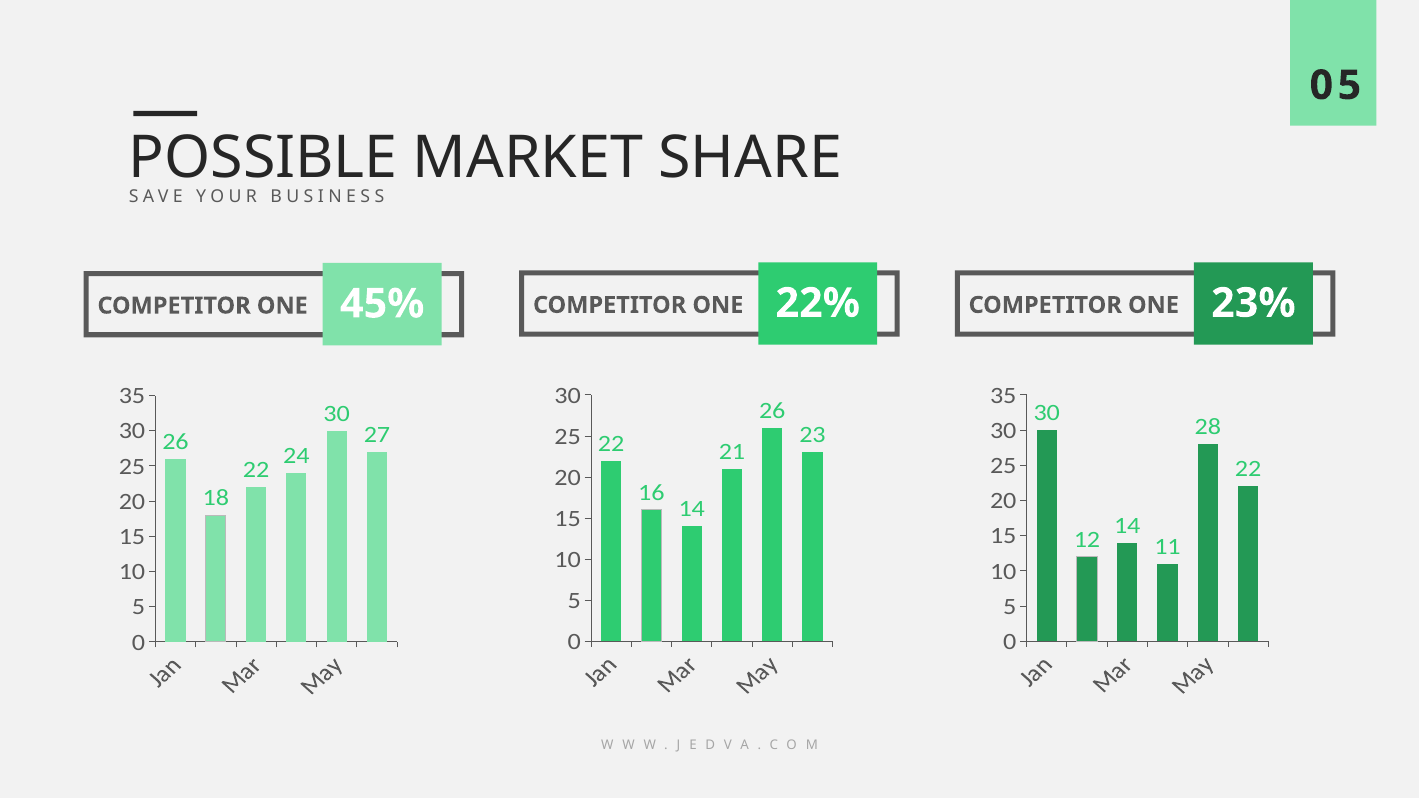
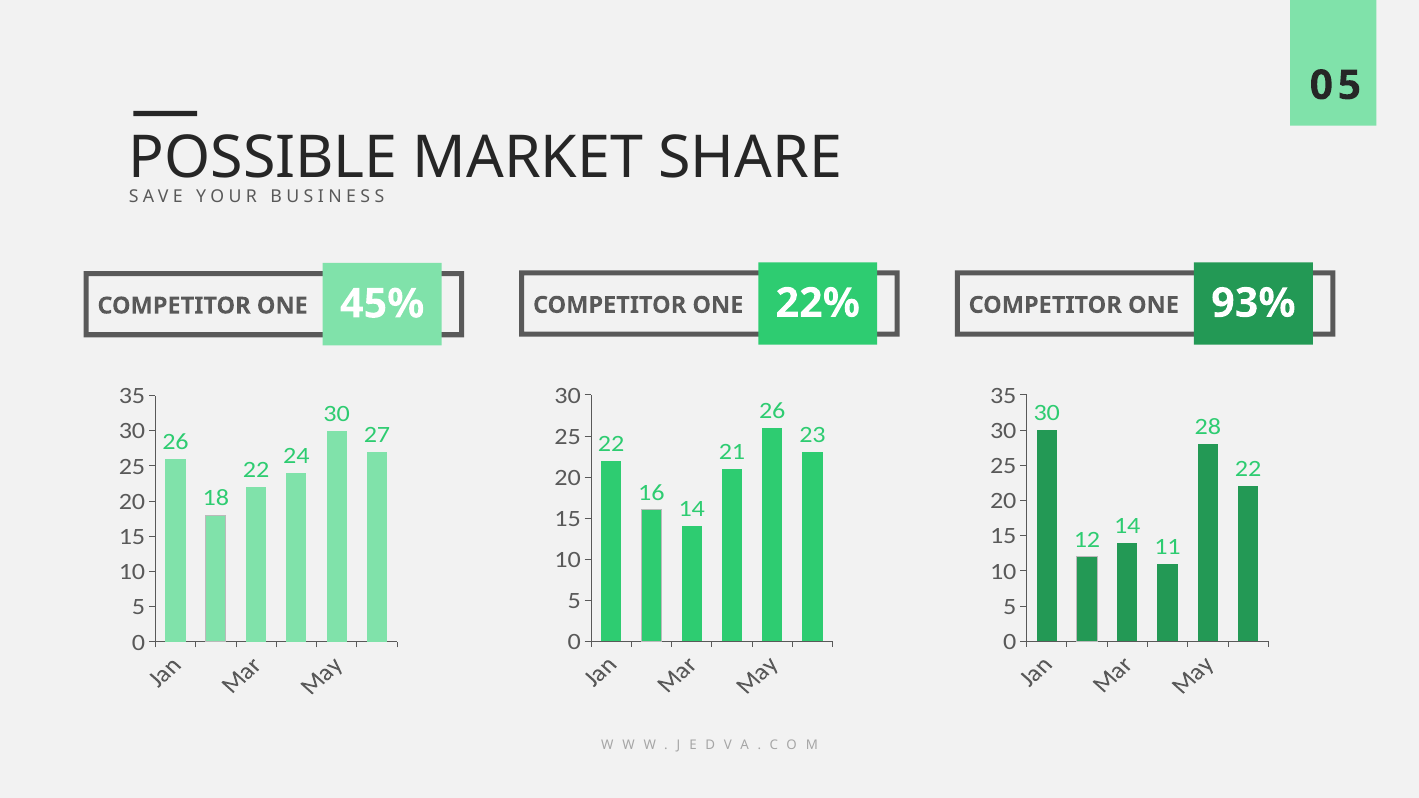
23%: 23% -> 93%
